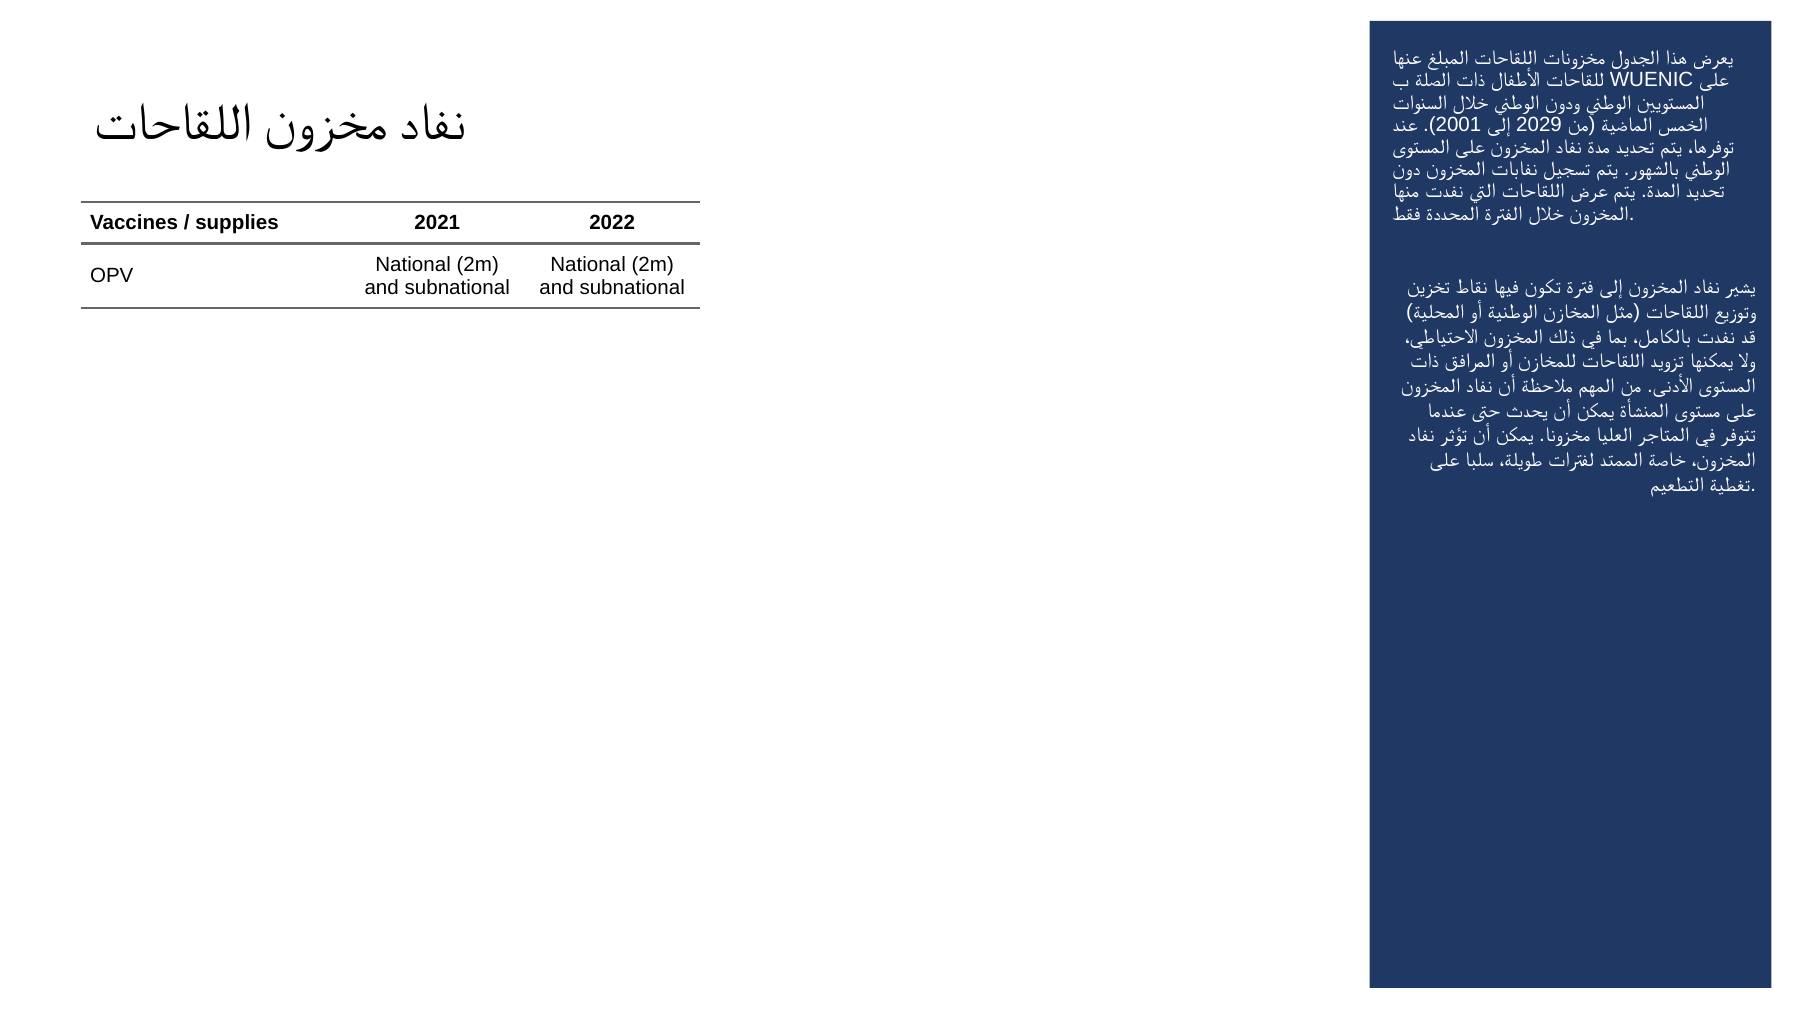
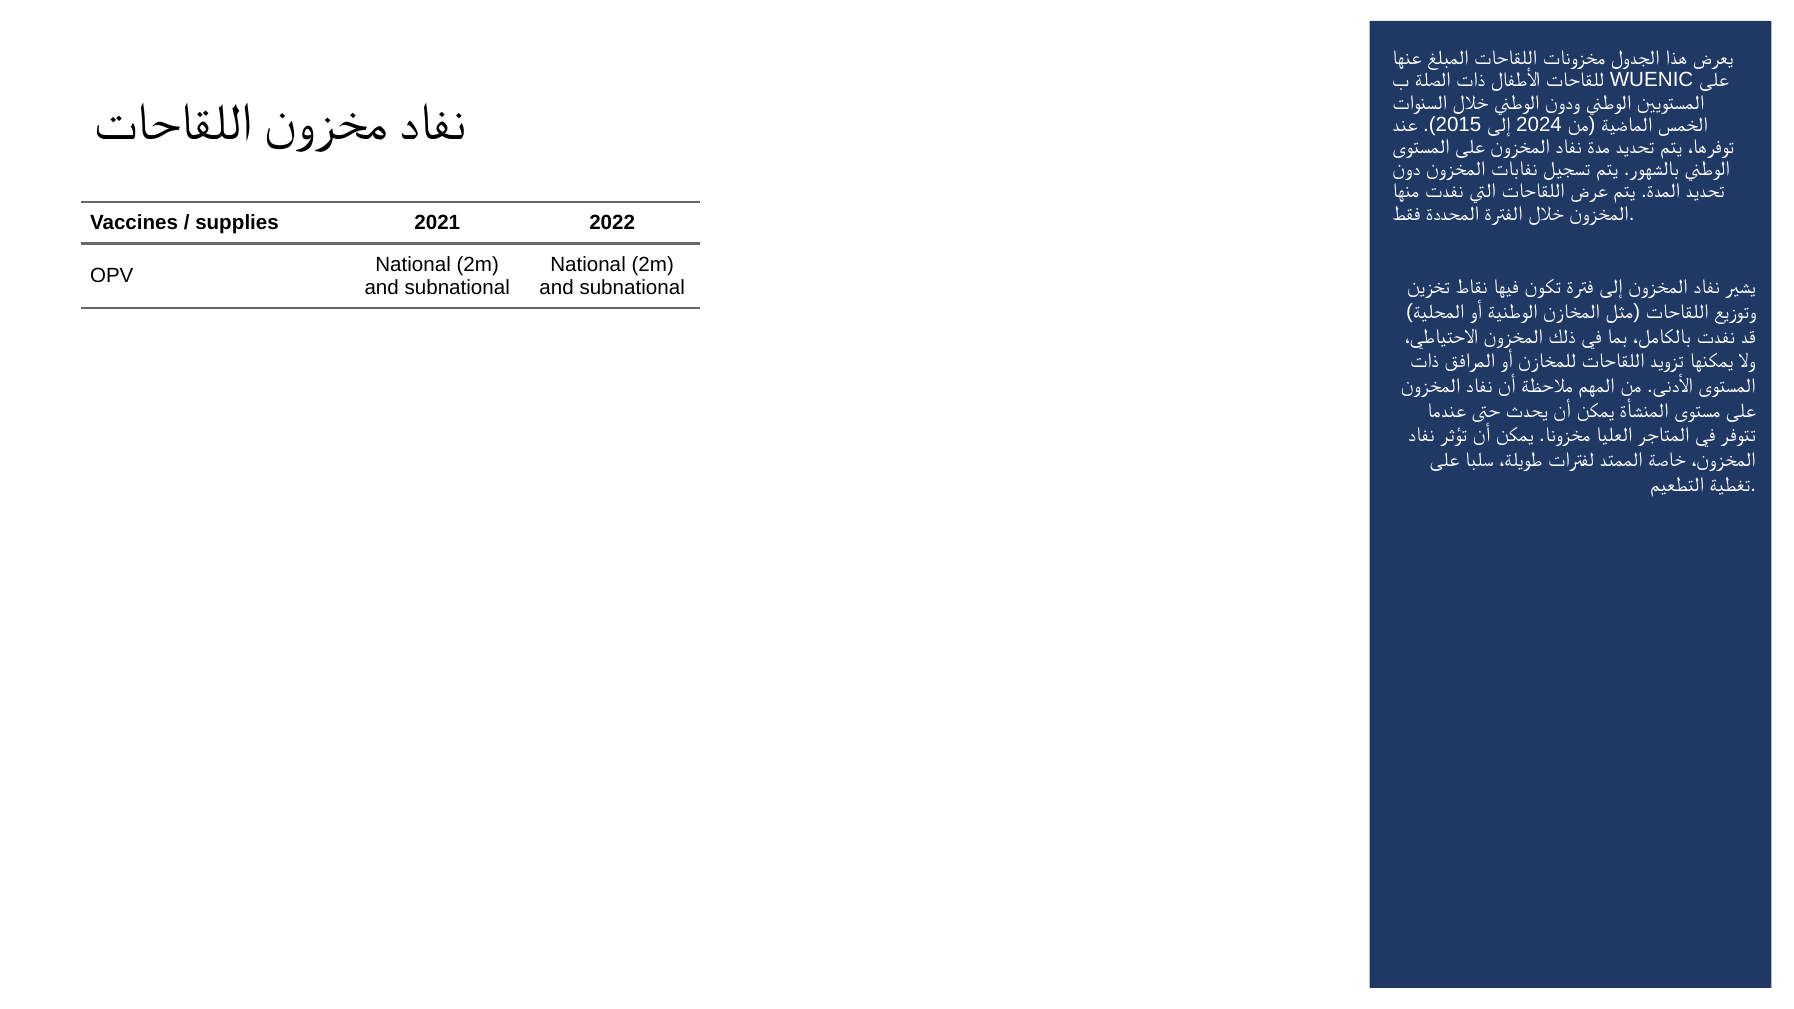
2001: 2001 -> 2015
2029: 2029 -> 2024
